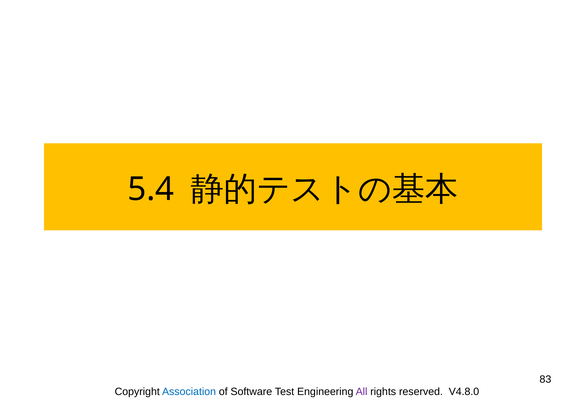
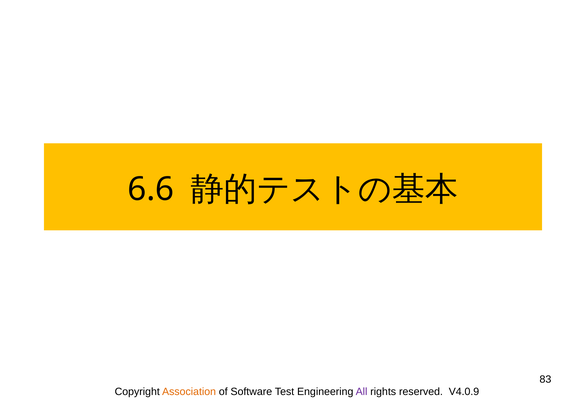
5.4: 5.4 -> 6.6
Association colour: blue -> orange
V4.8.0: V4.8.0 -> V4.0.9
